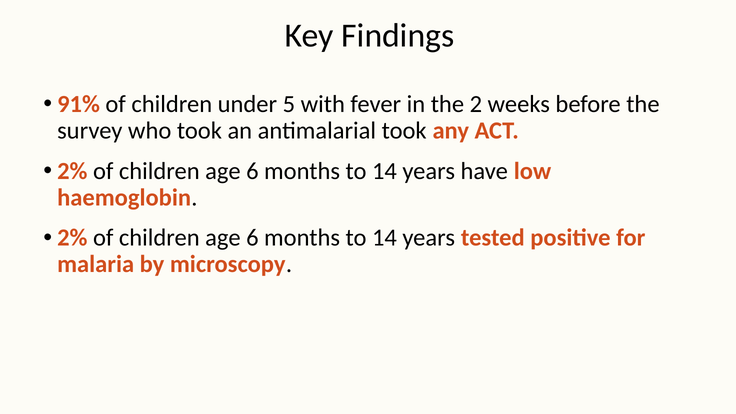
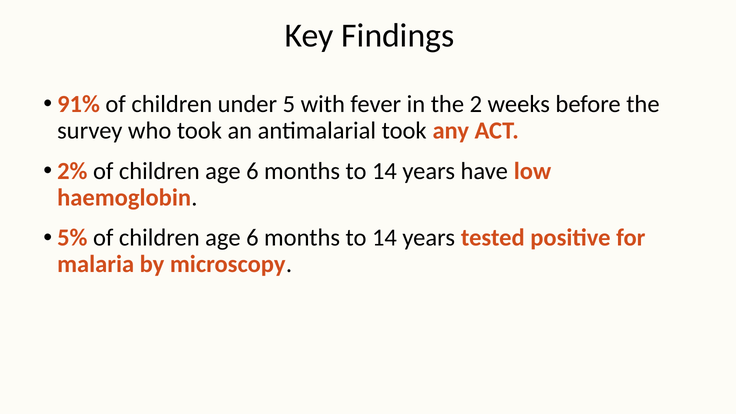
2% at (72, 238): 2% -> 5%
